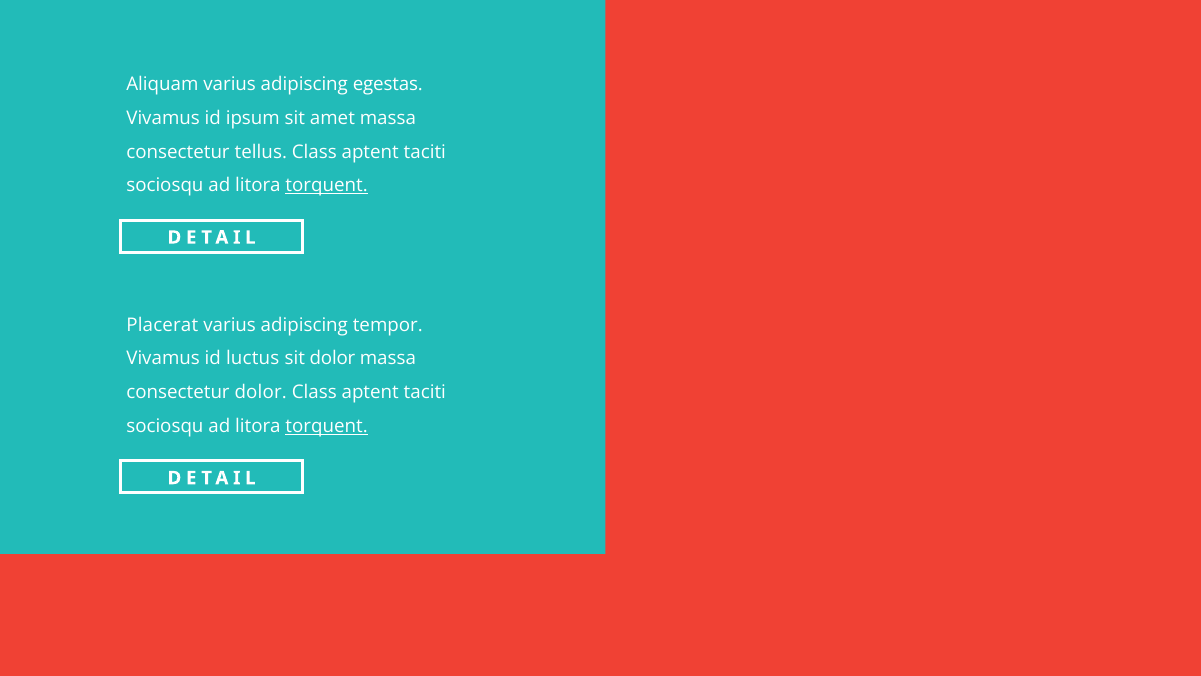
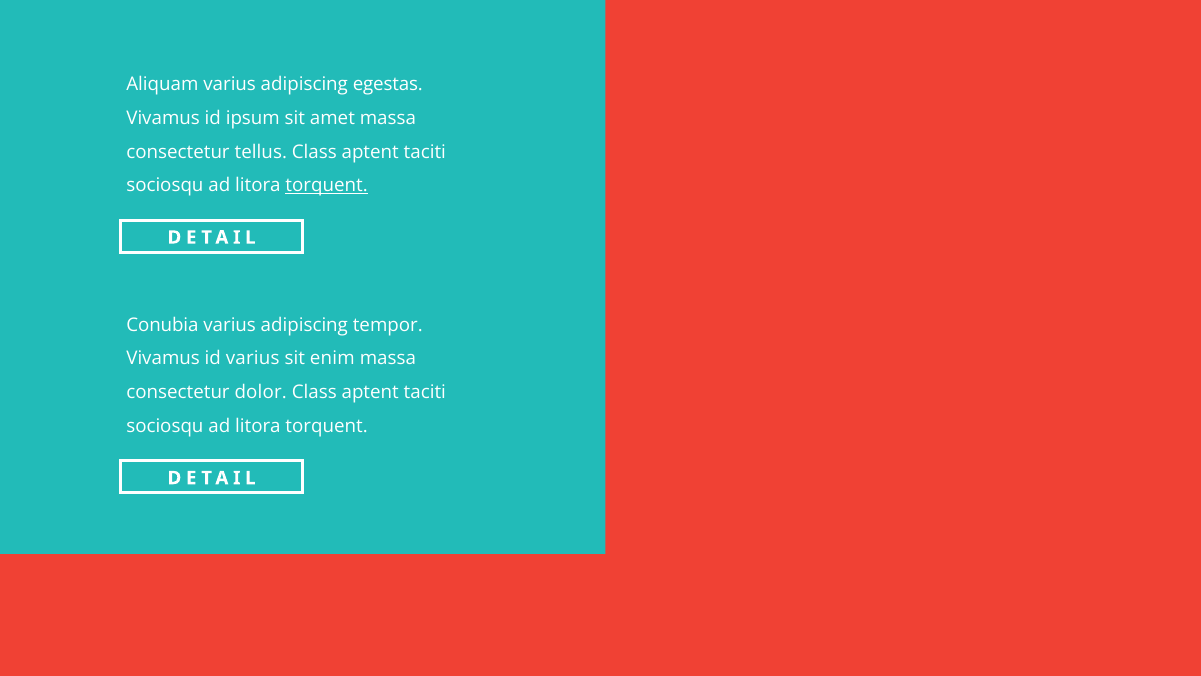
Placerat: Placerat -> Conubia
id luctus: luctus -> varius
sit dolor: dolor -> enim
torquent at (327, 426) underline: present -> none
